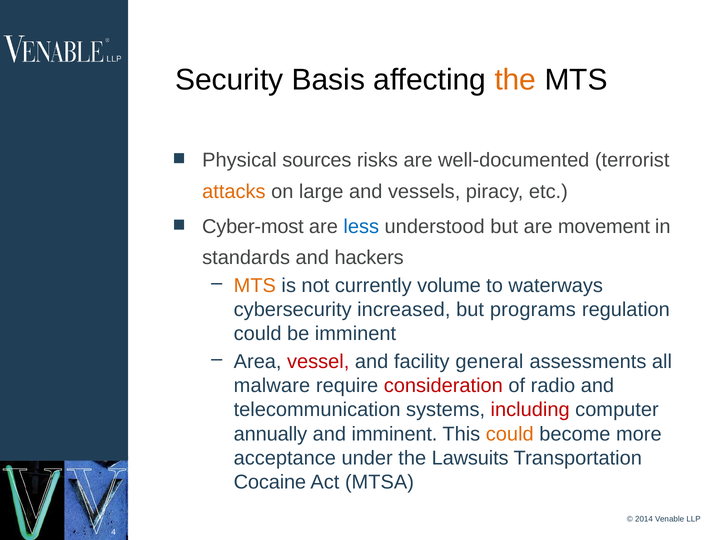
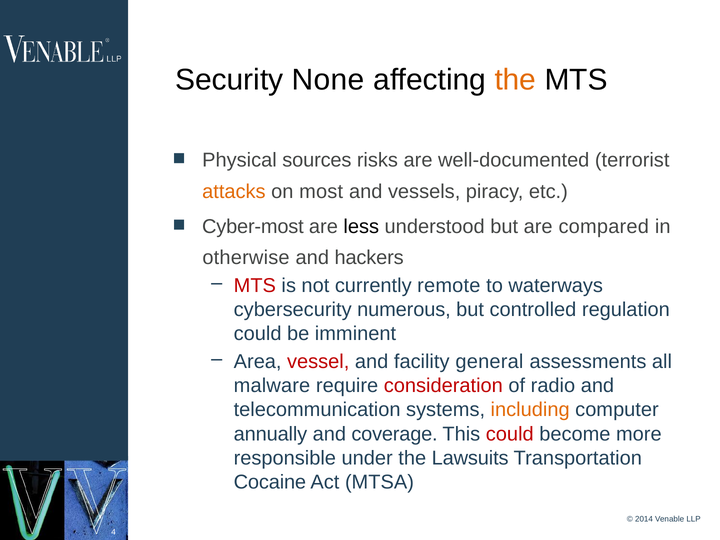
Basis: Basis -> None
large: large -> most
less colour: blue -> black
movement: movement -> compared
standards: standards -> otherwise
MTS at (255, 286) colour: orange -> red
volume: volume -> remote
increased: increased -> numerous
programs: programs -> controlled
including colour: red -> orange
and imminent: imminent -> coverage
could at (510, 434) colour: orange -> red
acceptance: acceptance -> responsible
